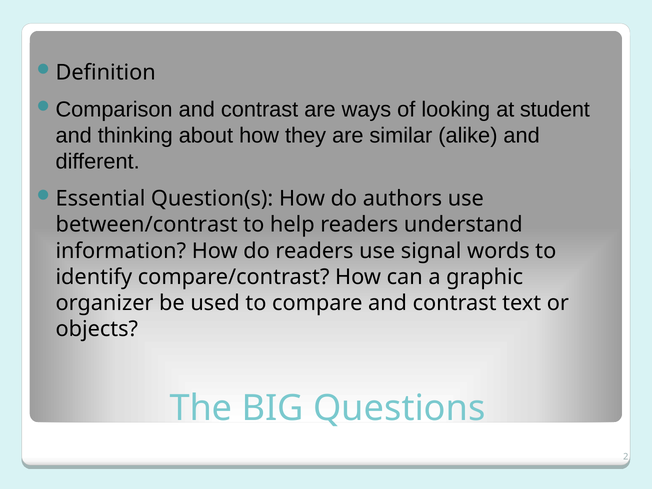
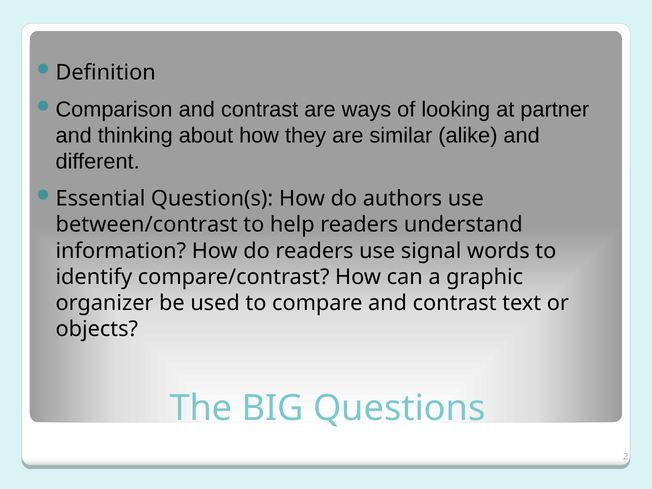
student: student -> partner
